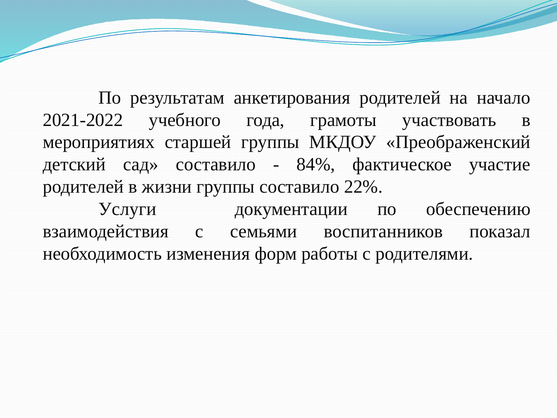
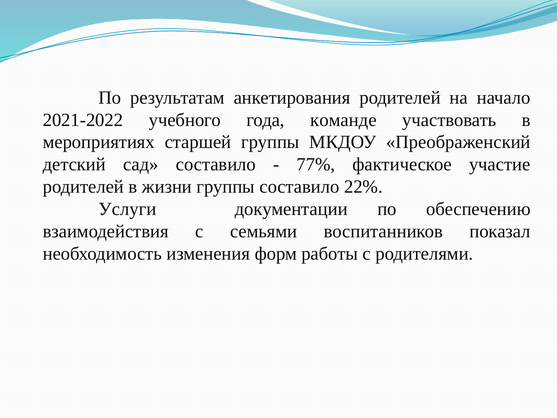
грамоты: грамоты -> команде
84%: 84% -> 77%
